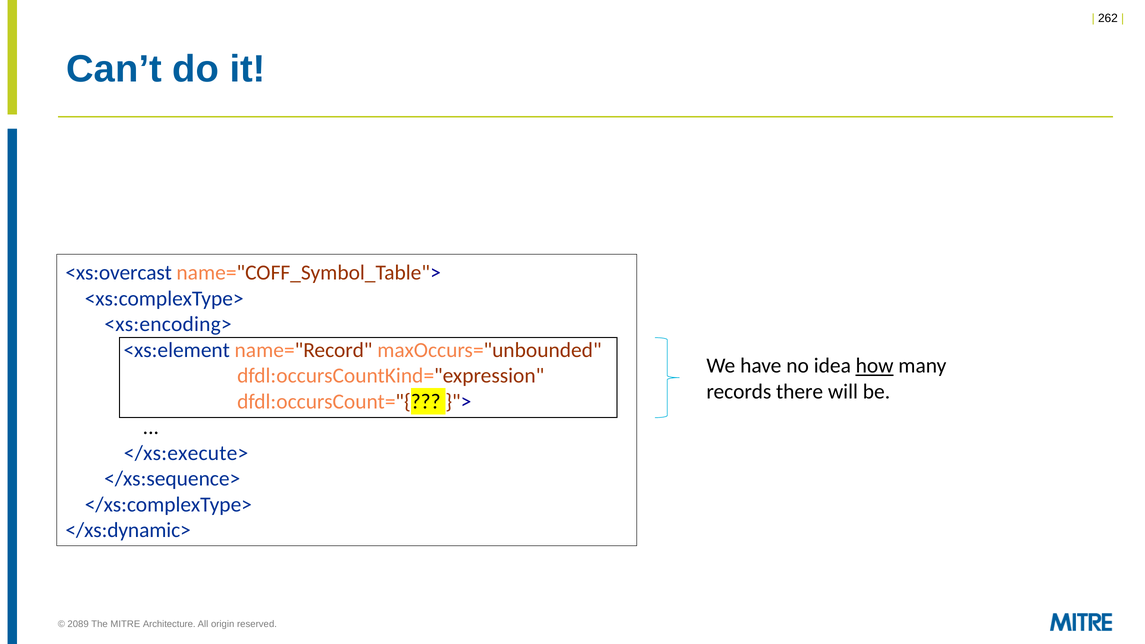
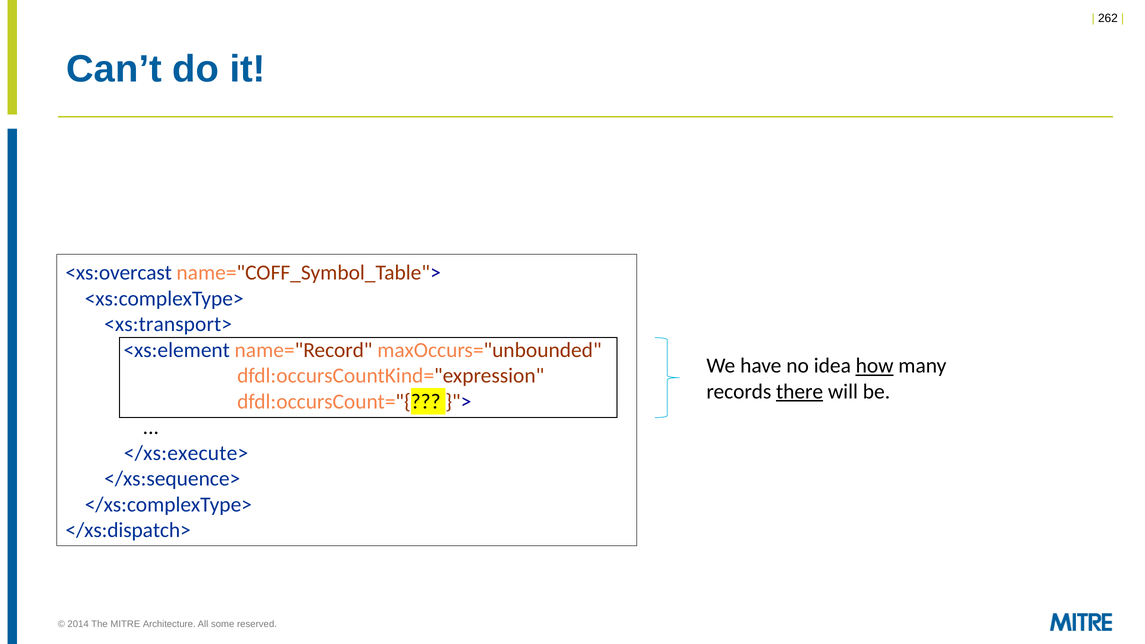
<xs:encoding>: <xs:encoding> -> <xs:transport>
there underline: none -> present
</xs:dynamic>: </xs:dynamic> -> </xs:dispatch>
2089: 2089 -> 2014
origin: origin -> some
